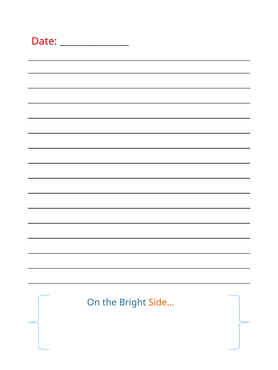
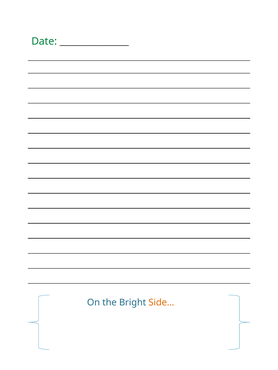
Date colour: red -> green
